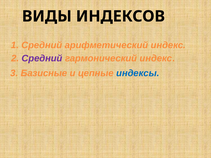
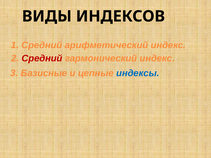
Средний at (42, 58) colour: purple -> red
